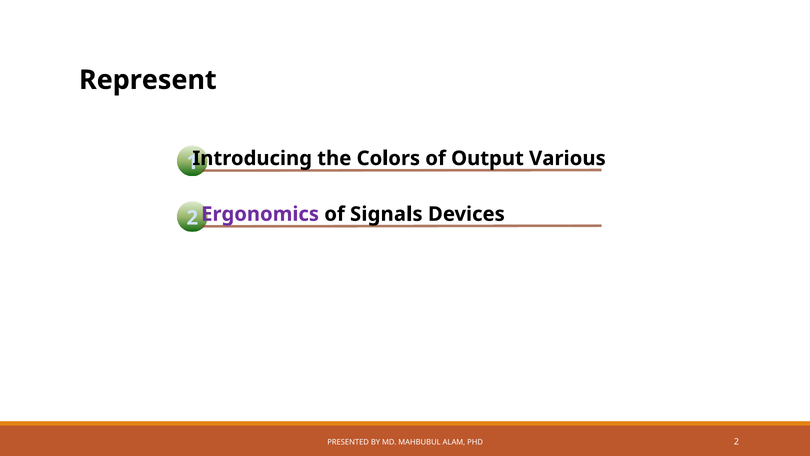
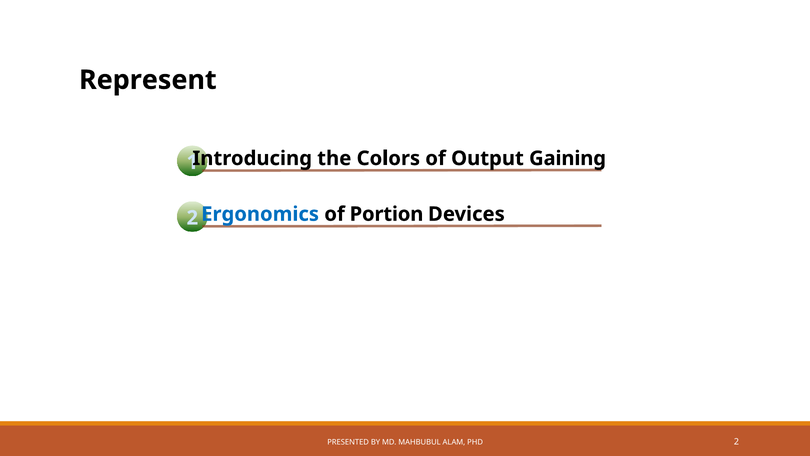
Various: Various -> Gaining
Ergonomics colour: purple -> blue
Signals: Signals -> Portion
